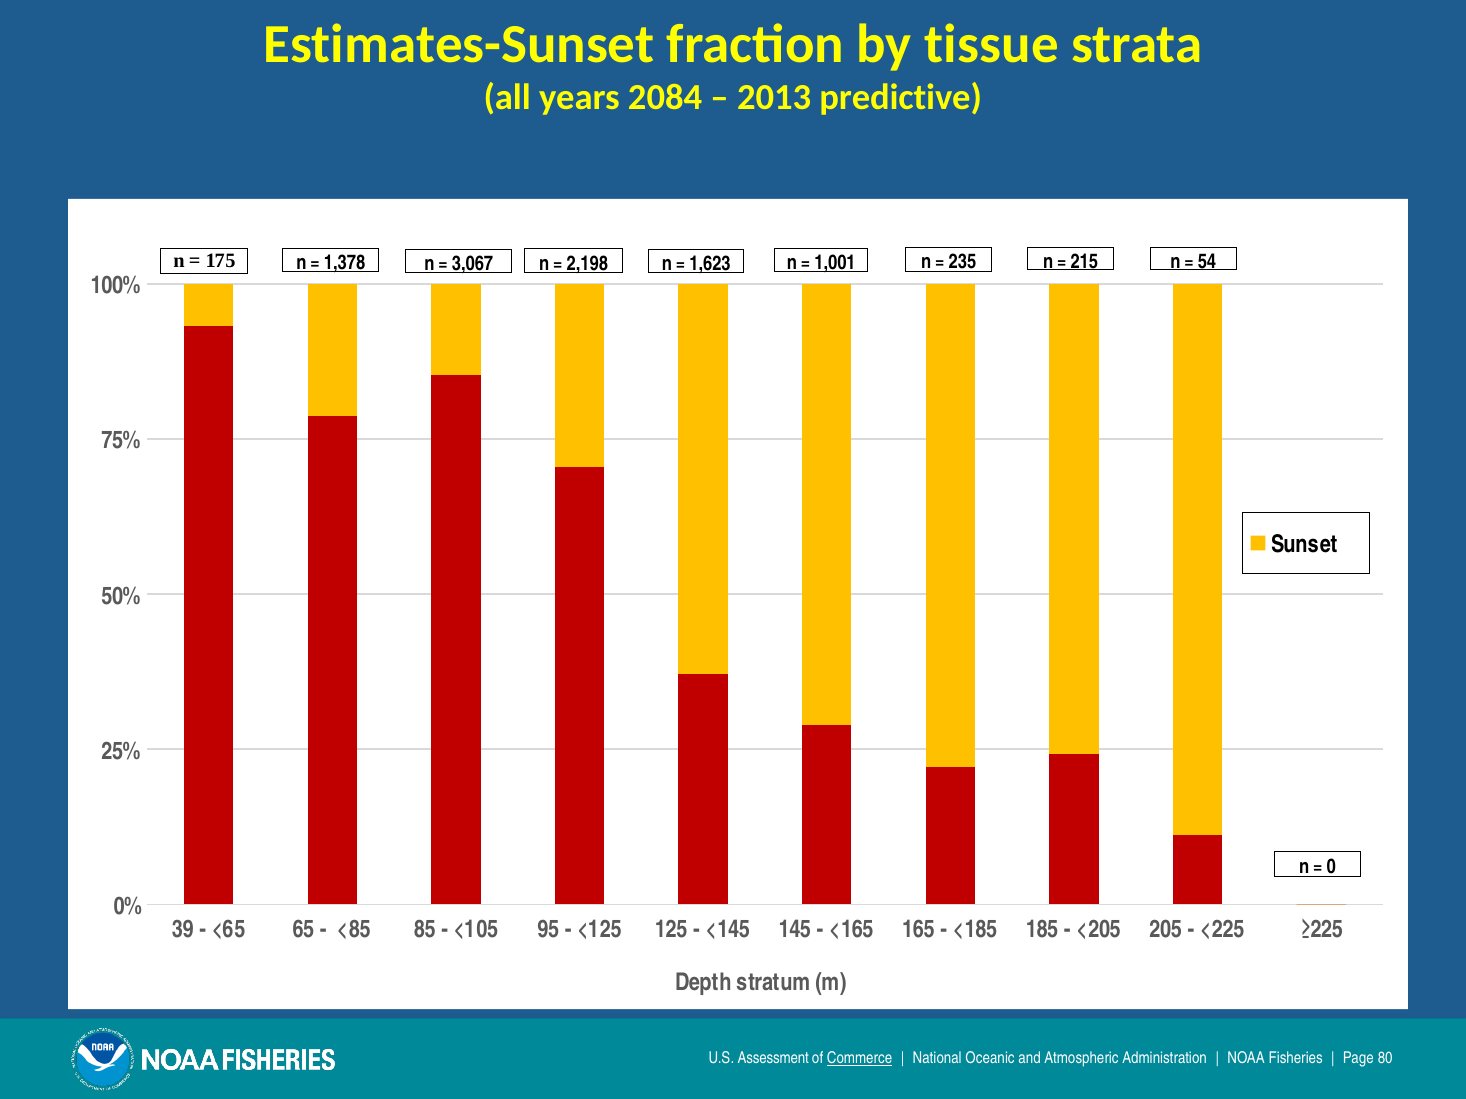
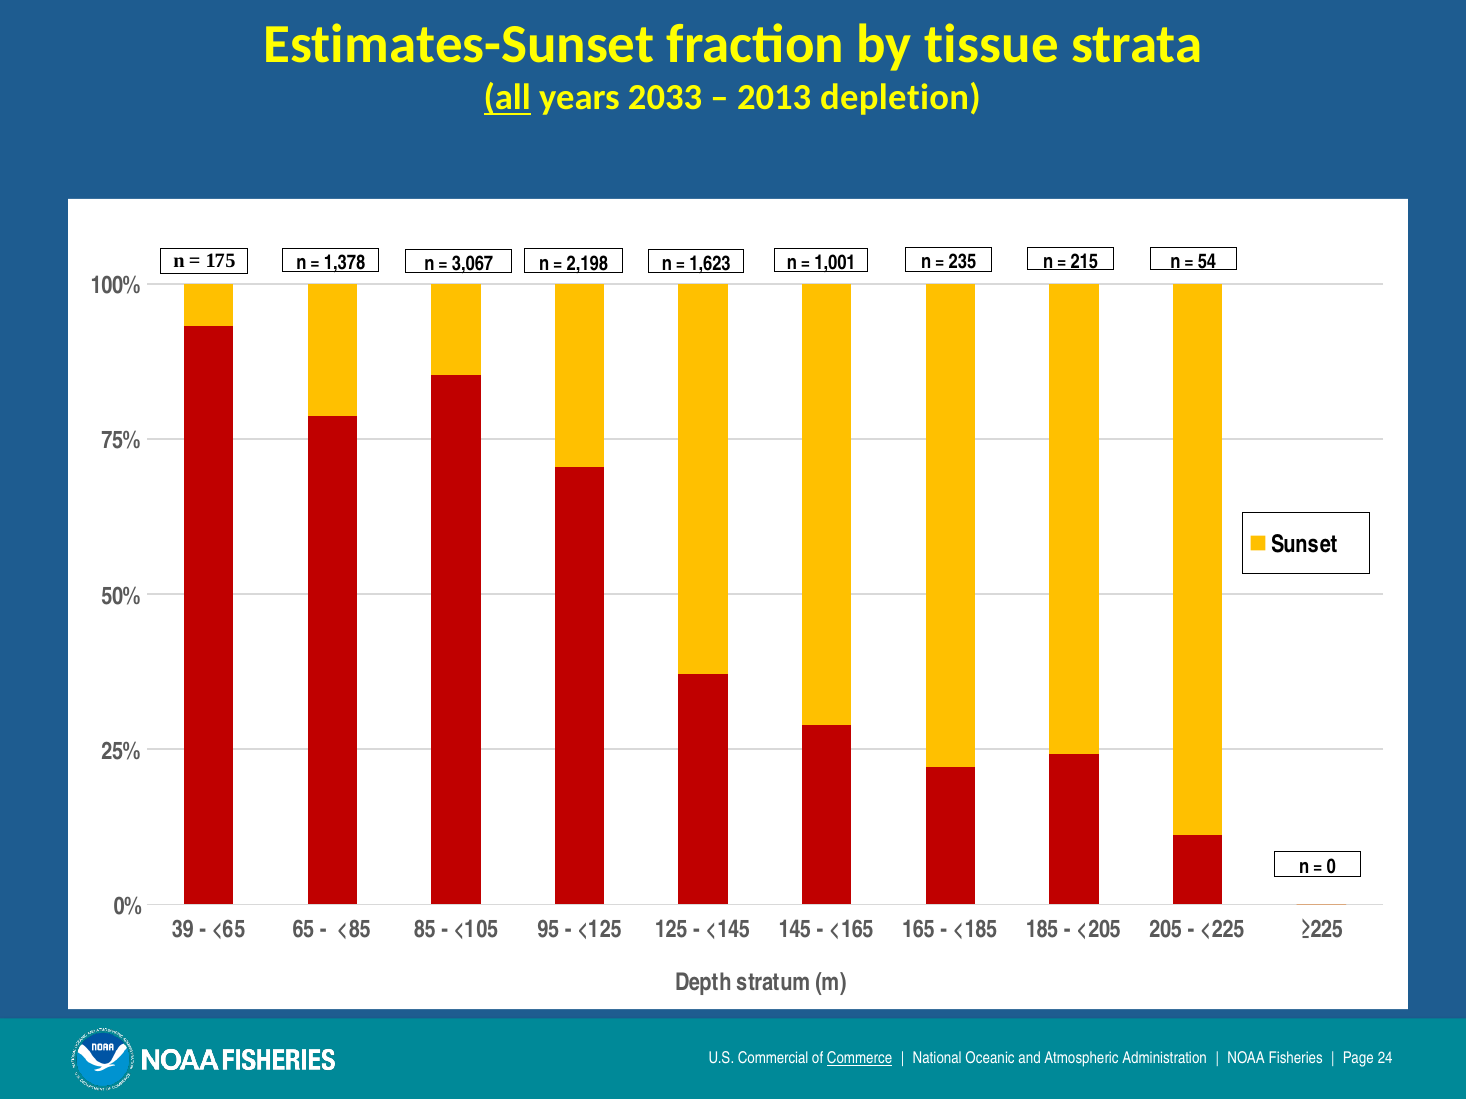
all underline: none -> present
2084: 2084 -> 2033
predictive: predictive -> depletion
Assessment: Assessment -> Commercial
80: 80 -> 24
